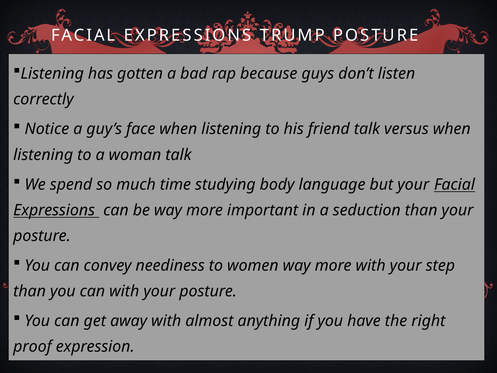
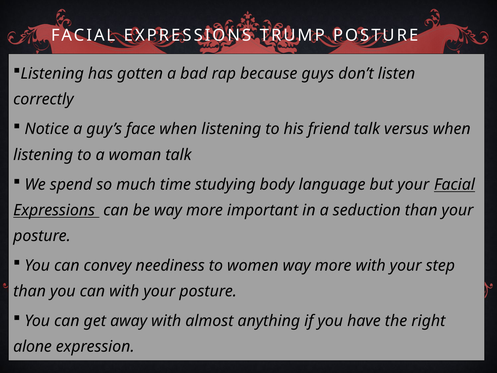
proof: proof -> alone
